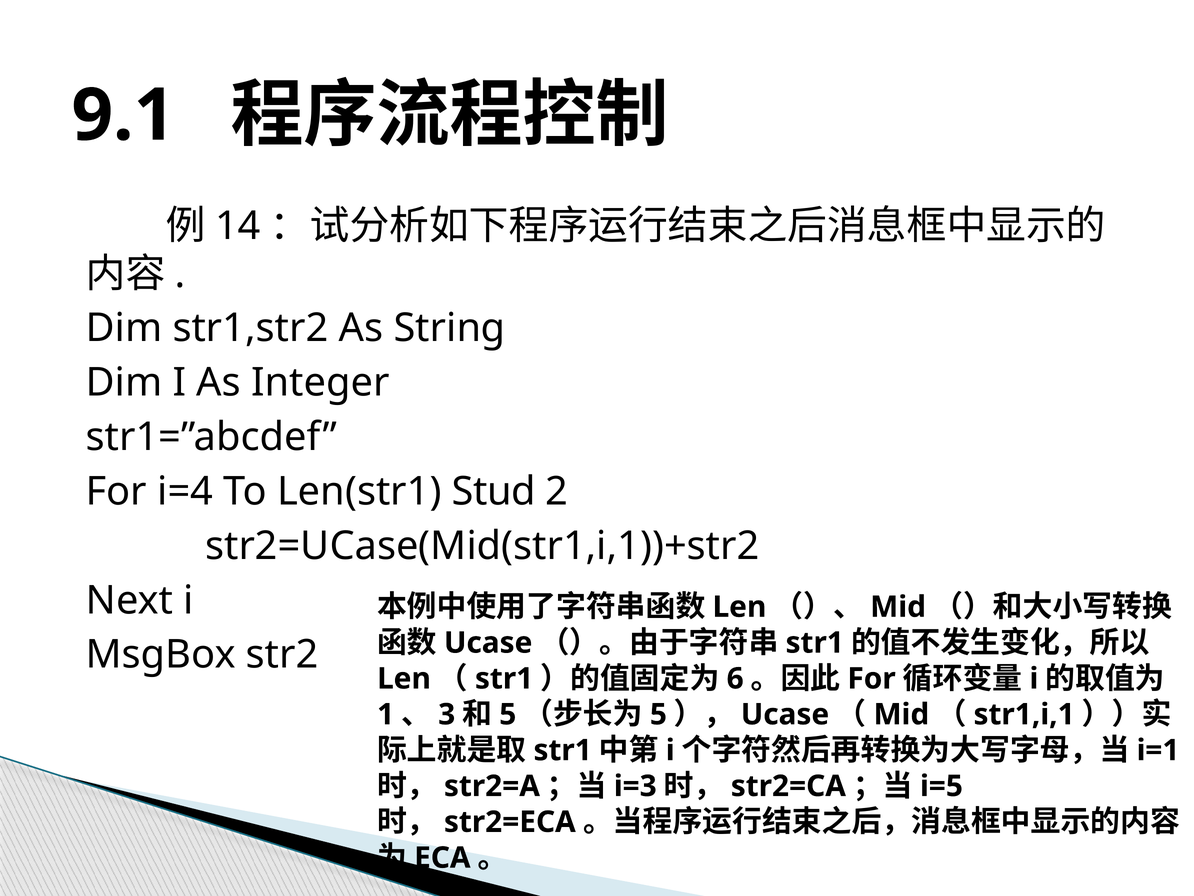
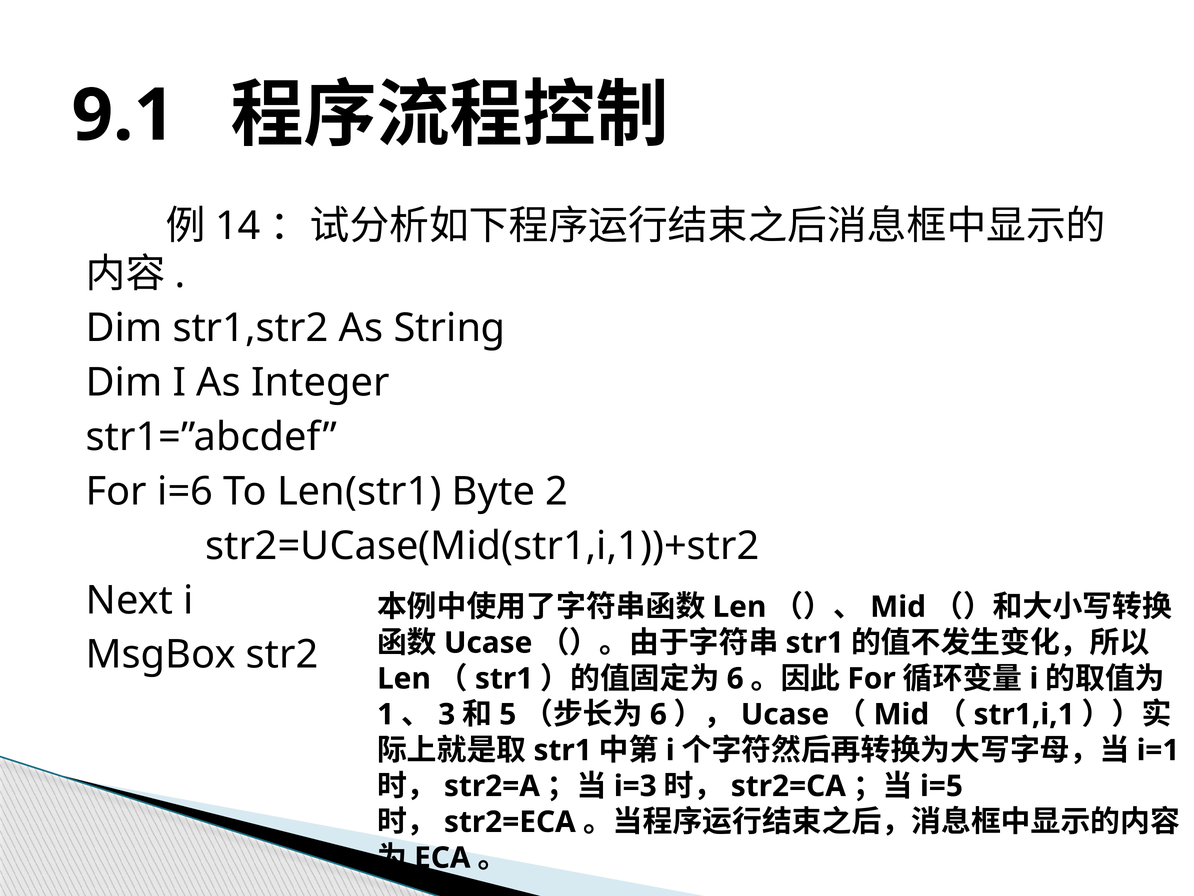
i=4: i=4 -> i=6
Stud: Stud -> Byte
5 at (658, 714): 5 -> 6
